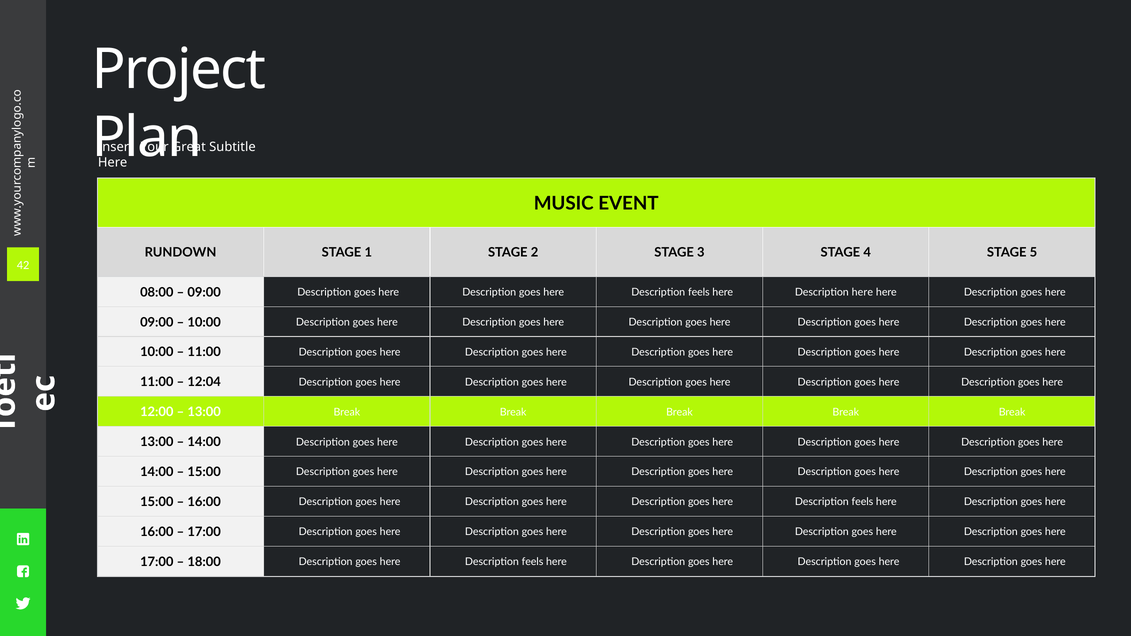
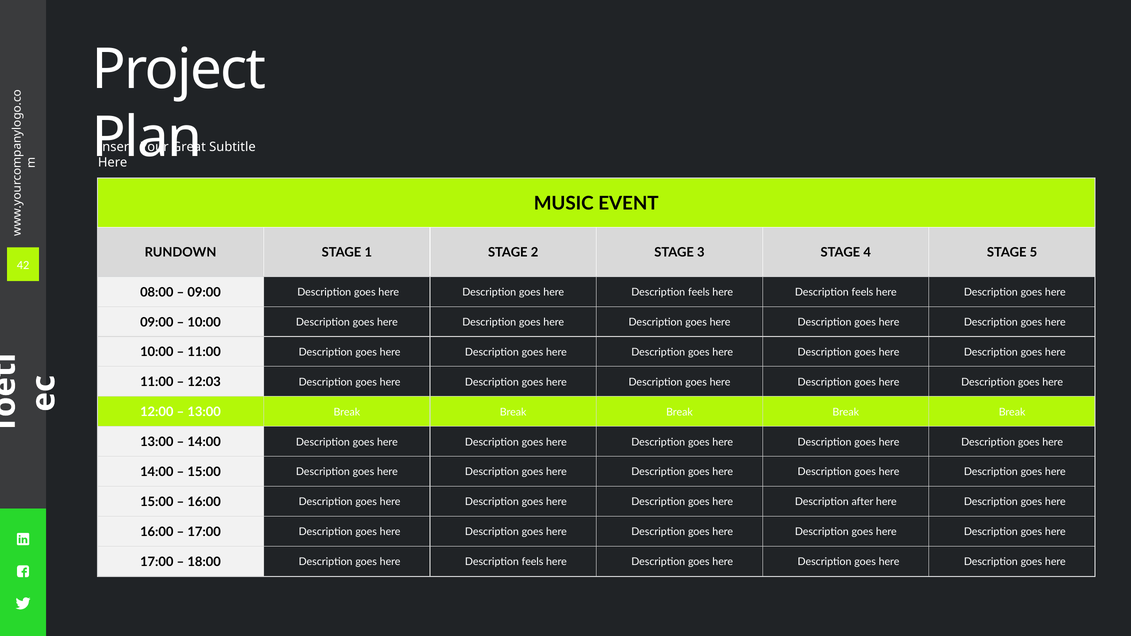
here at (862, 292): here -> feels
12:04: 12:04 -> 12:03
feels at (862, 502): feels -> after
